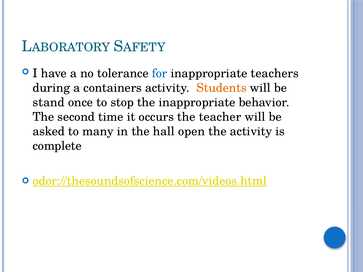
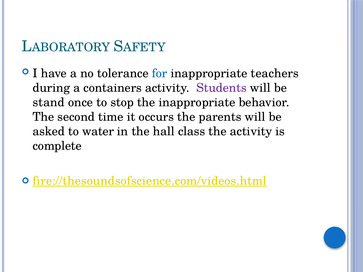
Students colour: orange -> purple
teacher: teacher -> parents
many: many -> water
open: open -> class
odor://thesoundsofscience.com/videos.html: odor://thesoundsofscience.com/videos.html -> fire://thesoundsofscience.com/videos.html
